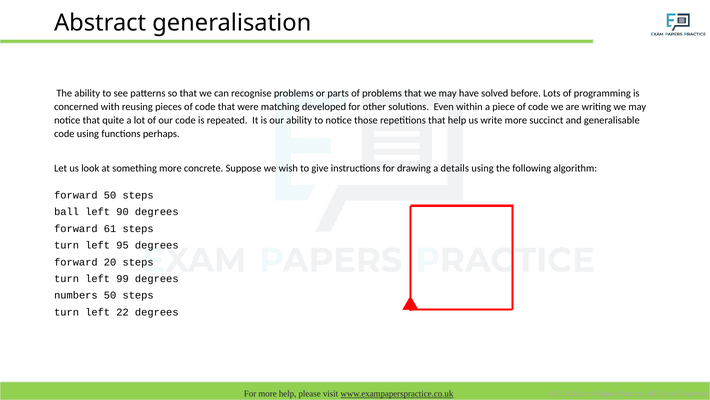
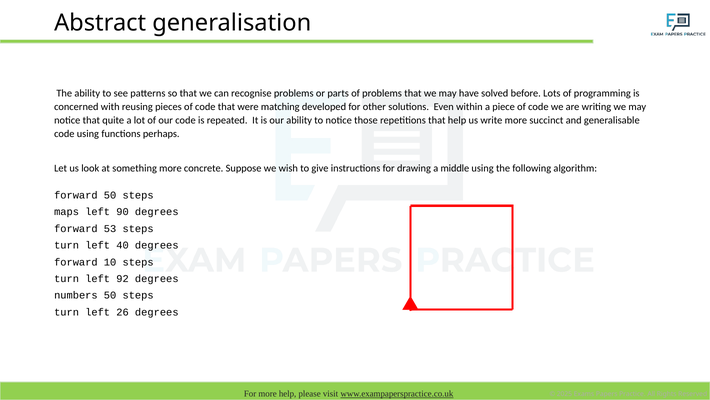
details: details -> middle
ball: ball -> maps
61: 61 -> 53
95: 95 -> 40
20: 20 -> 10
99: 99 -> 92
22: 22 -> 26
